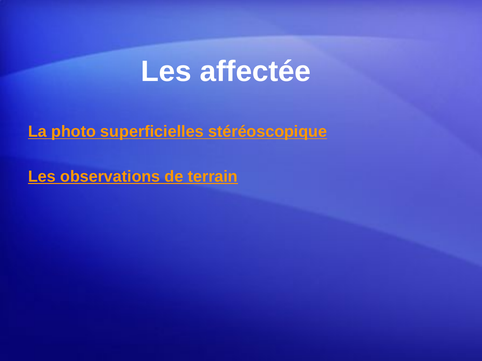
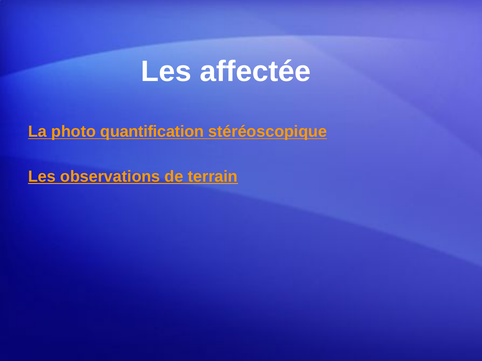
superficielles: superficielles -> quantification
